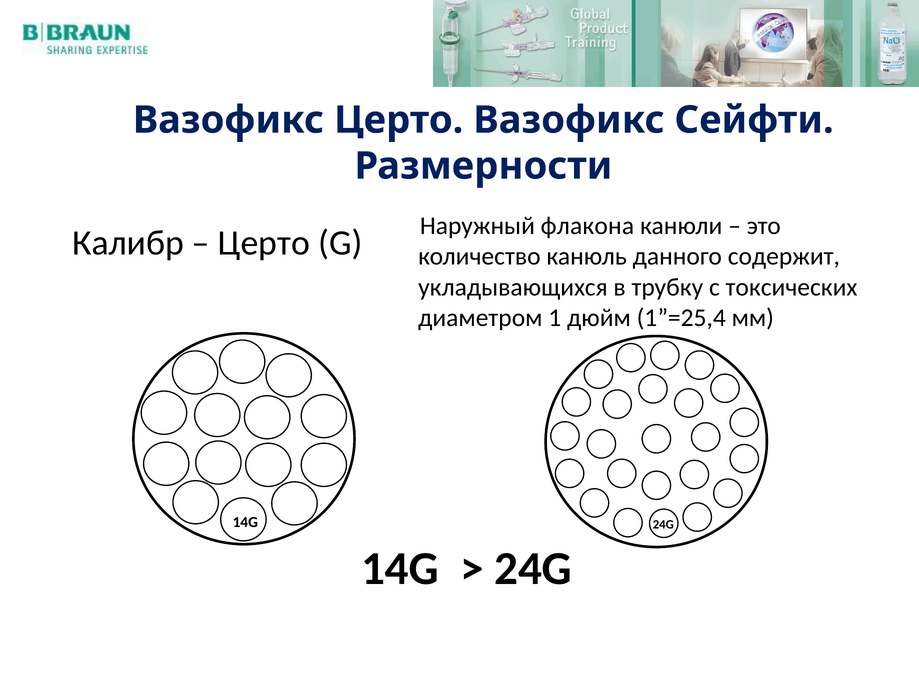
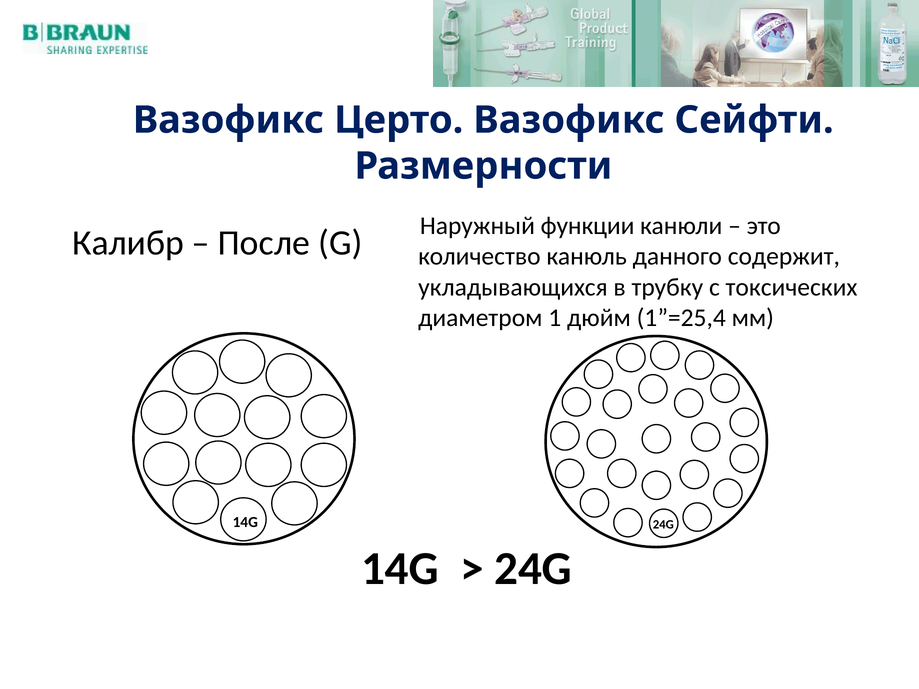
Церто at (264, 243): Церто -> После
флакона: флакона -> функции
